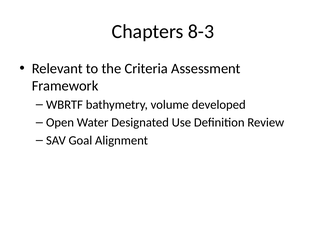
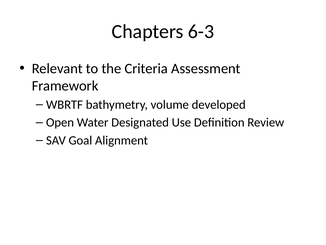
8-3: 8-3 -> 6-3
